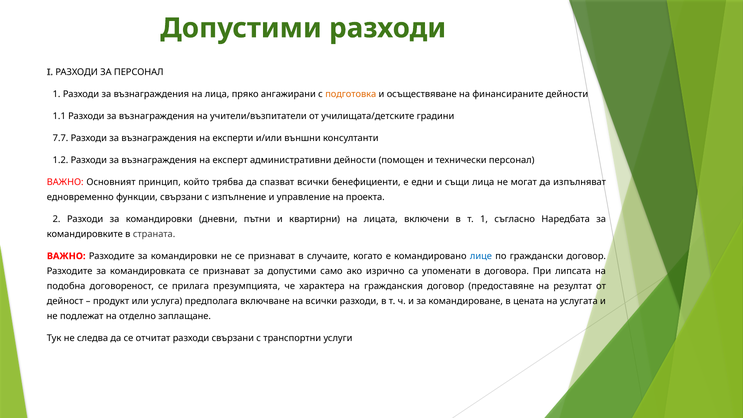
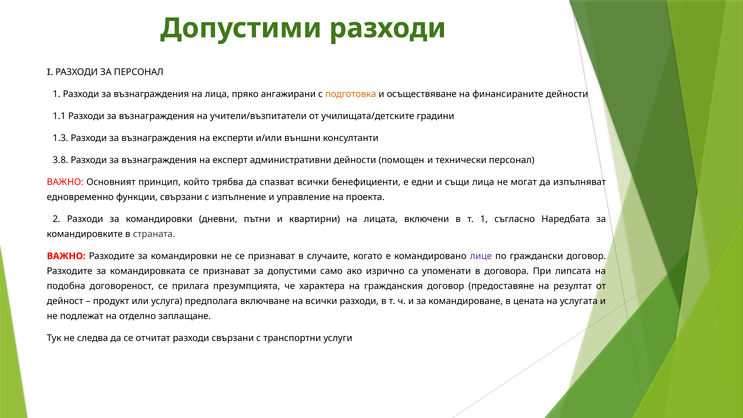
7.7: 7.7 -> 1.3
1.2: 1.2 -> 3.8
лице colour: blue -> purple
